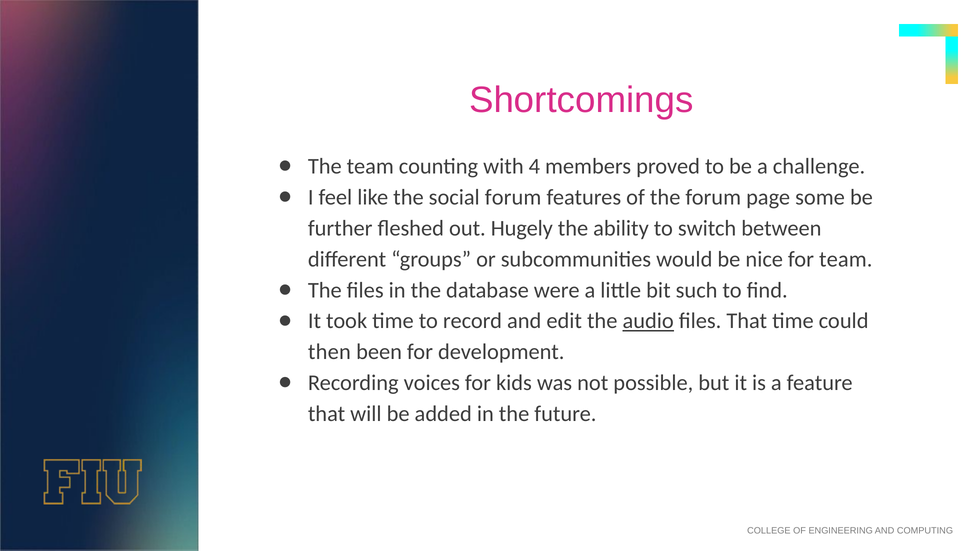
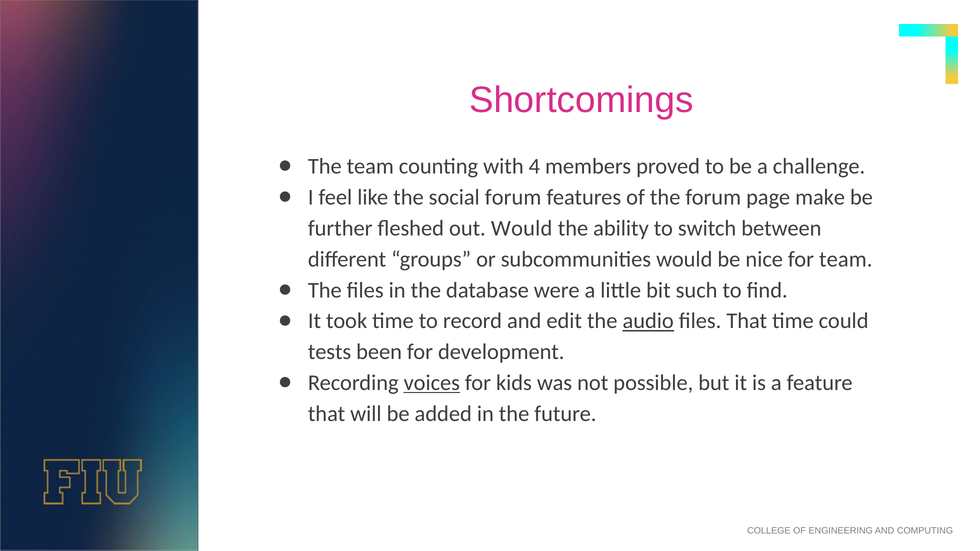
some: some -> make
out Hugely: Hugely -> Would
then: then -> tests
voices underline: none -> present
